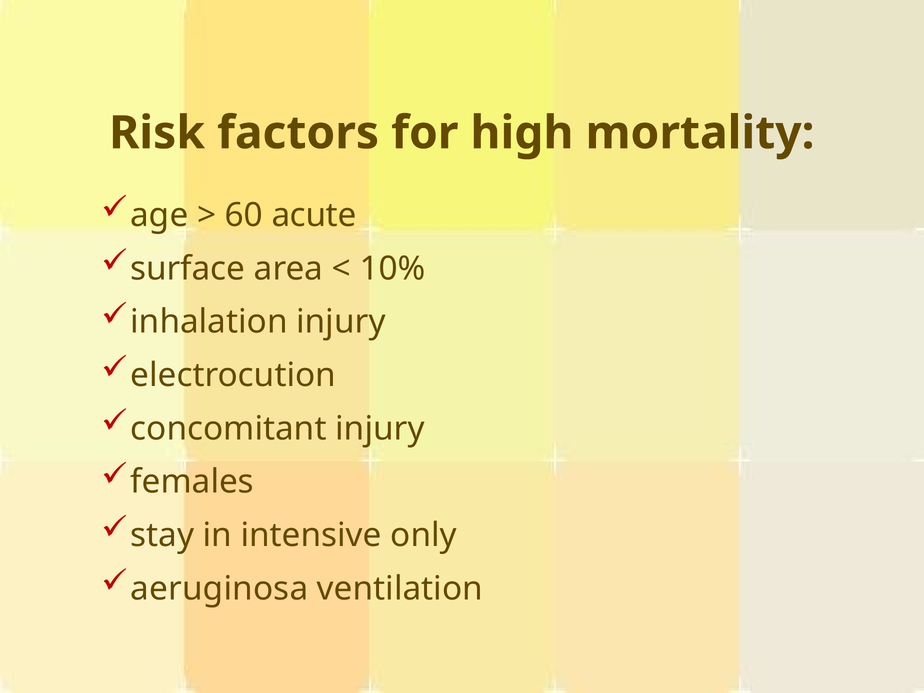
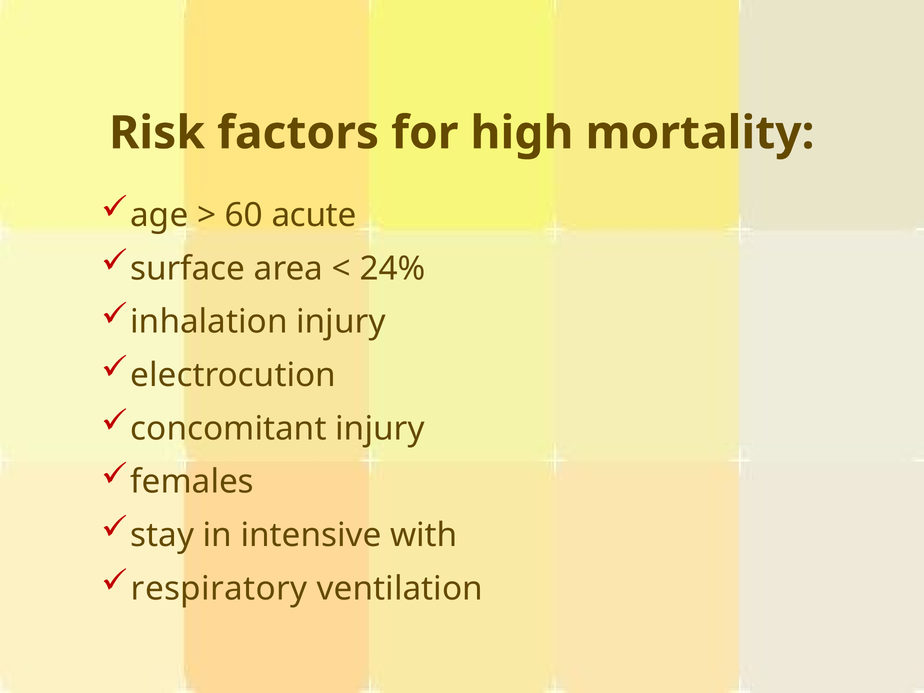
10%: 10% -> 24%
only: only -> with
aeruginosa: aeruginosa -> respiratory
